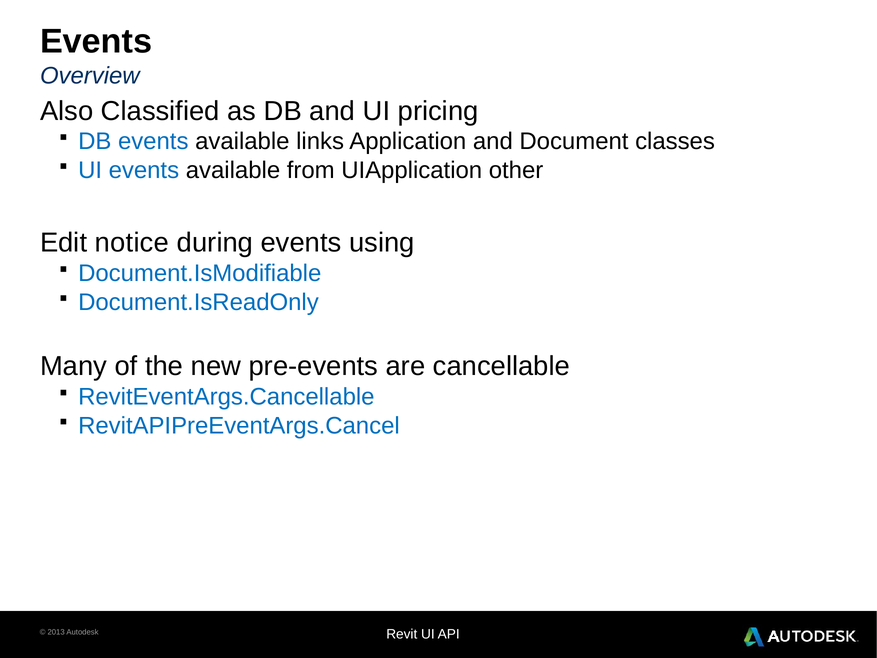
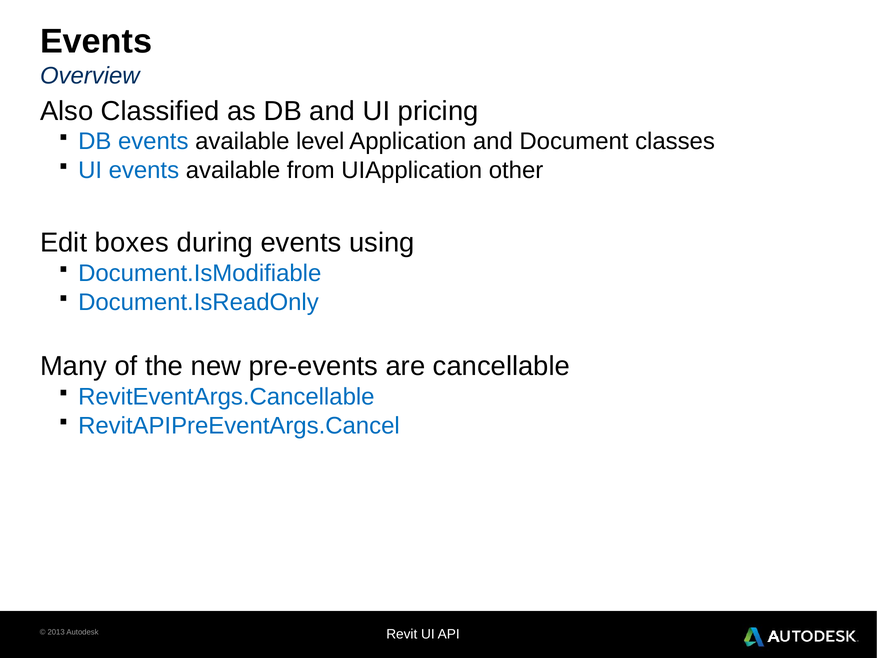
links: links -> level
notice: notice -> boxes
